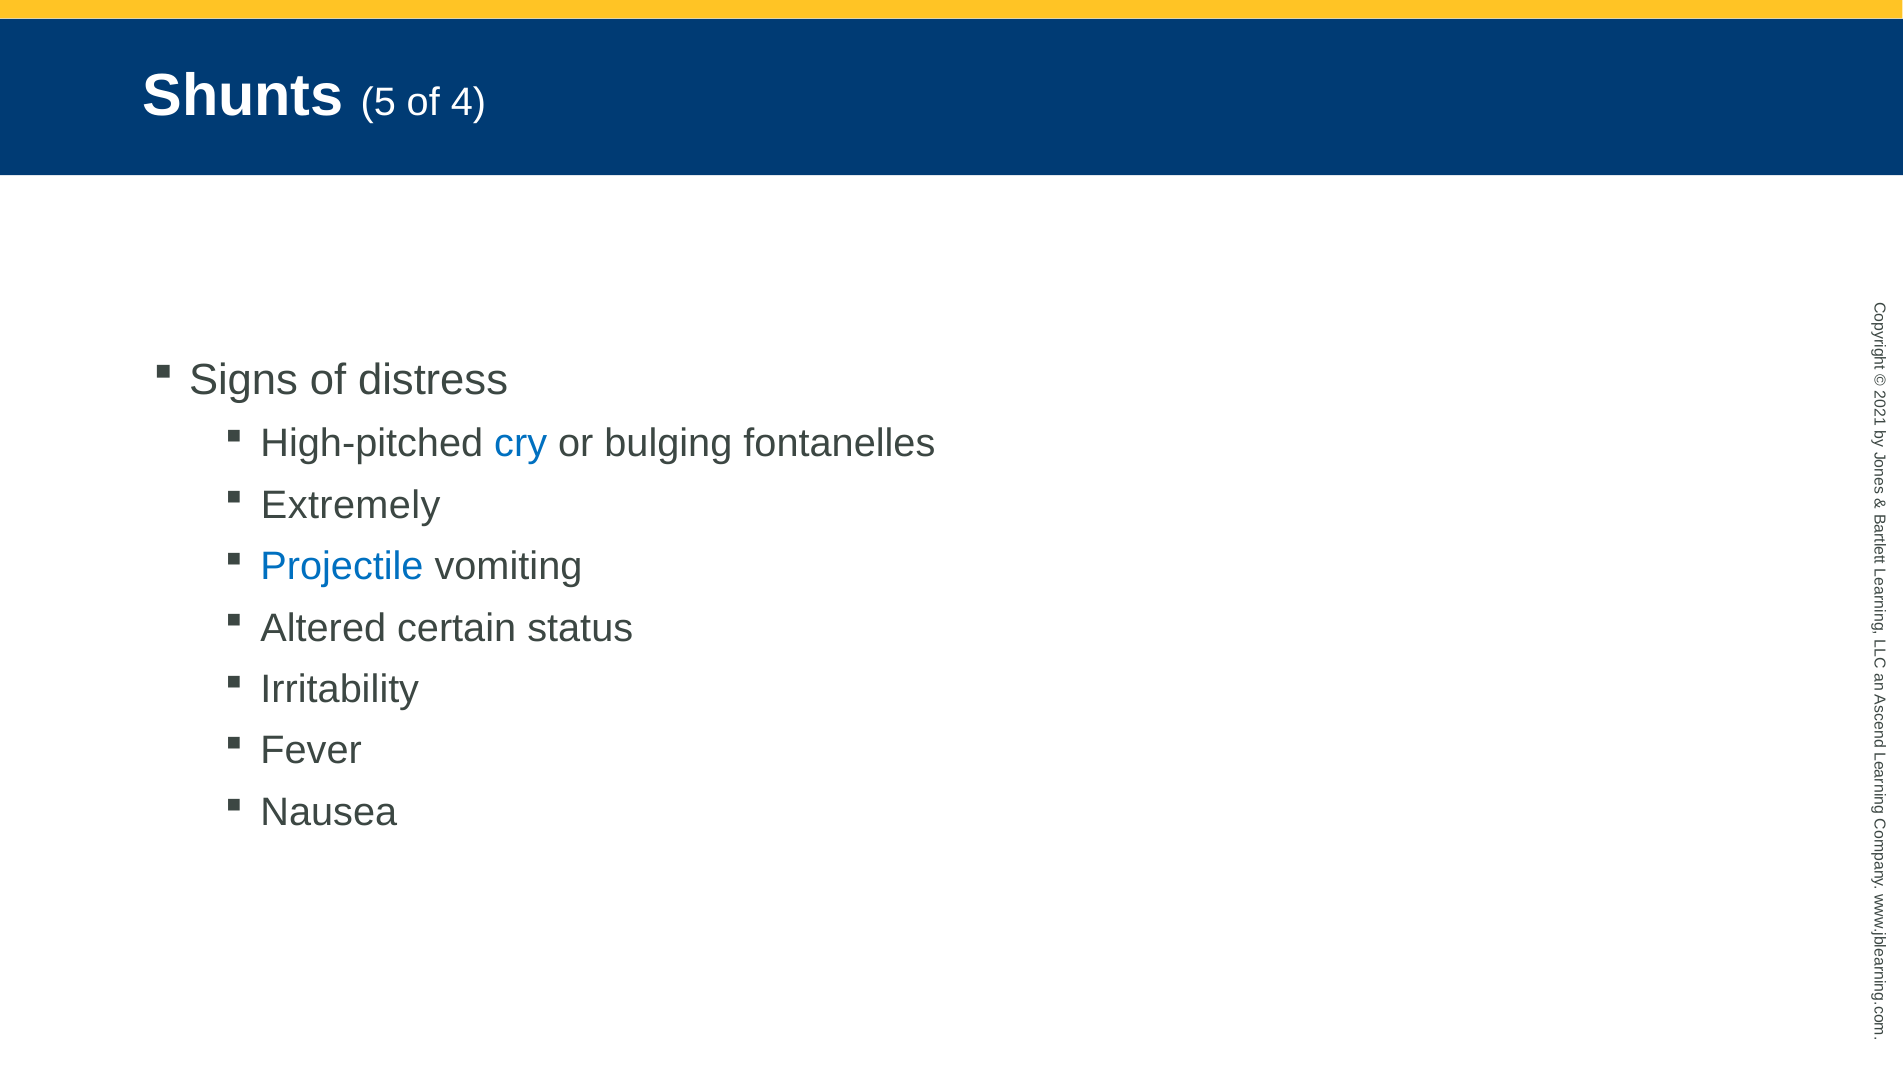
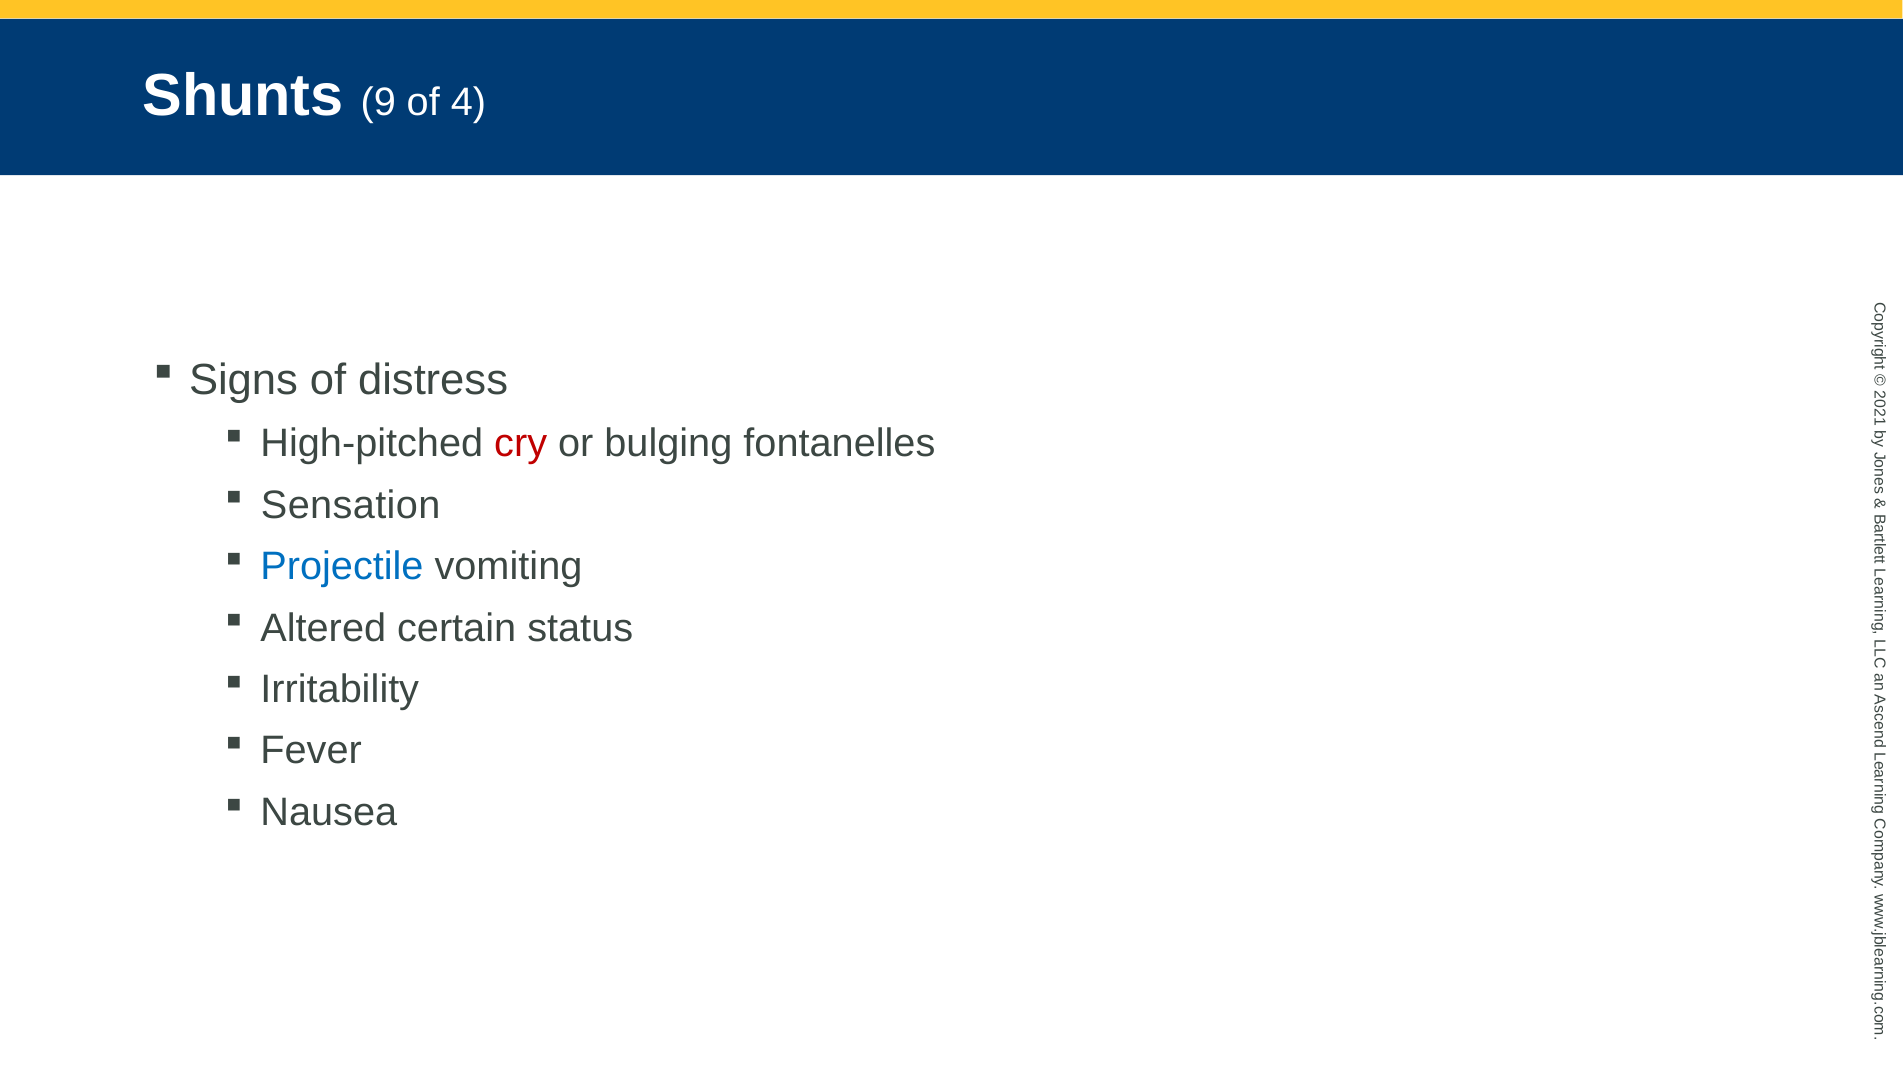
5: 5 -> 9
cry colour: blue -> red
Extremely: Extremely -> Sensation
